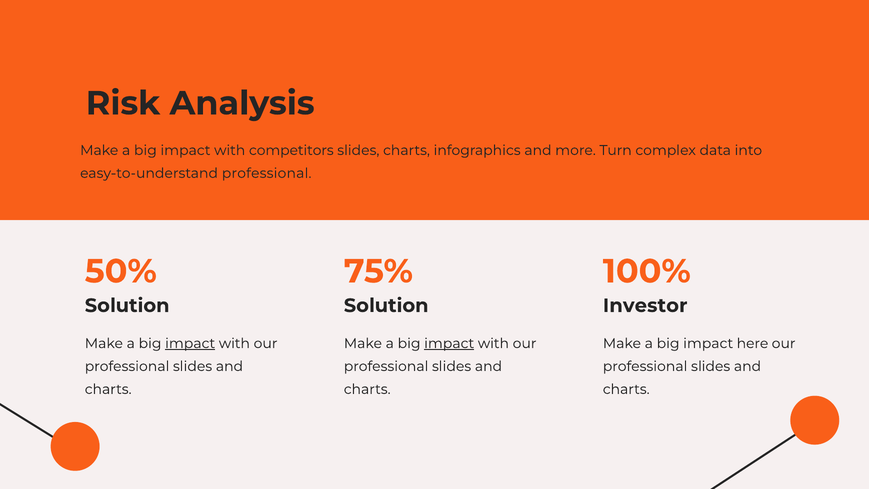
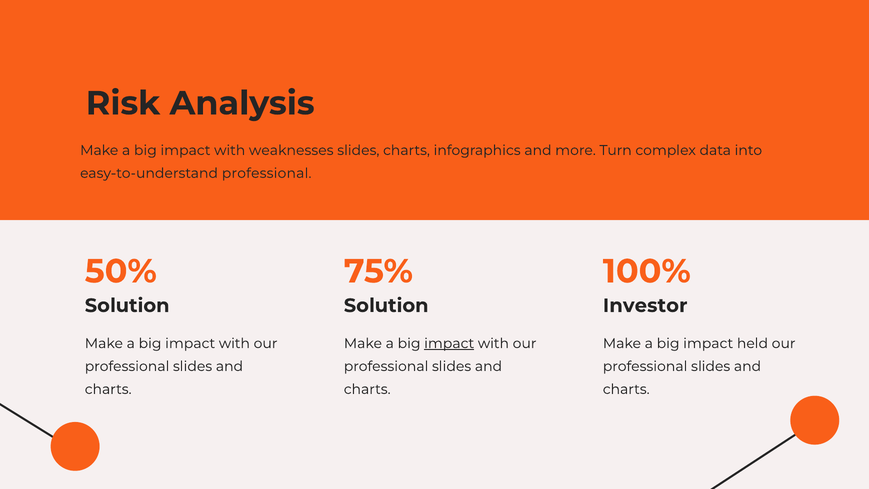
competitors: competitors -> weaknesses
impact at (190, 343) underline: present -> none
here: here -> held
